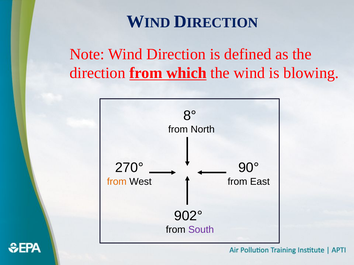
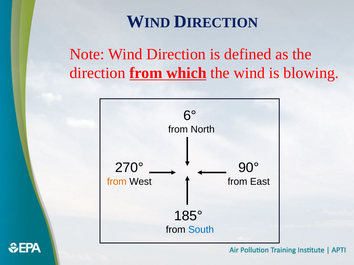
8°: 8° -> 6°
902°: 902° -> 185°
South colour: purple -> blue
